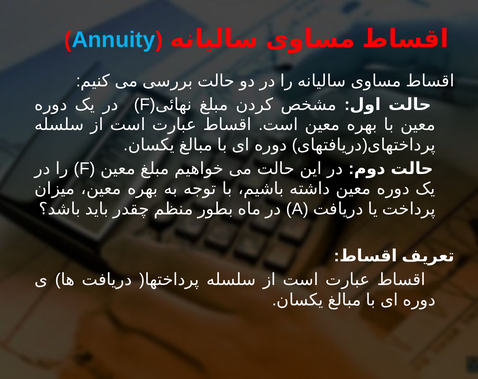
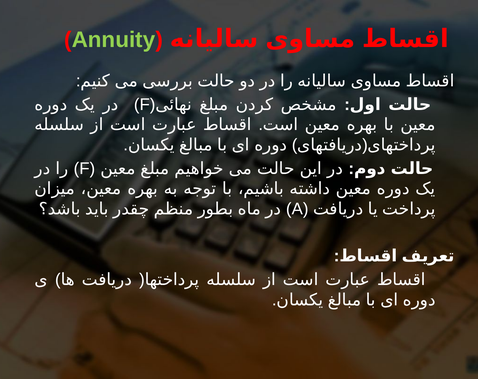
Annuity colour: light blue -> light green
